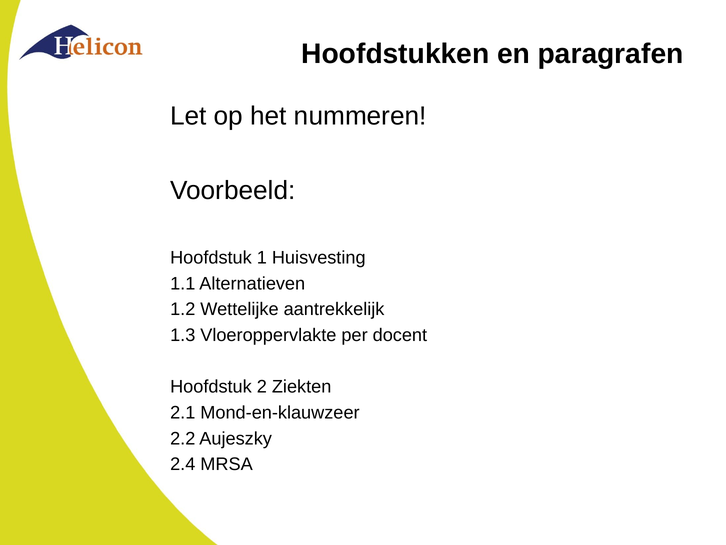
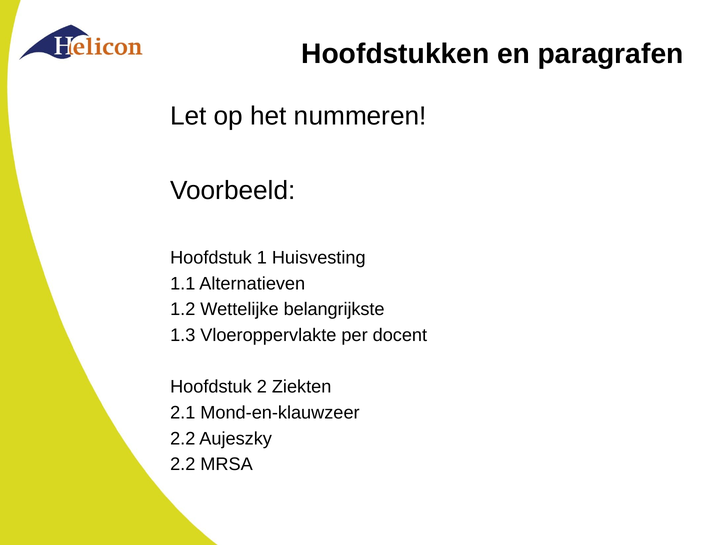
aantrekkelijk: aantrekkelijk -> belangrijkste
2.4 at (183, 464): 2.4 -> 2.2
